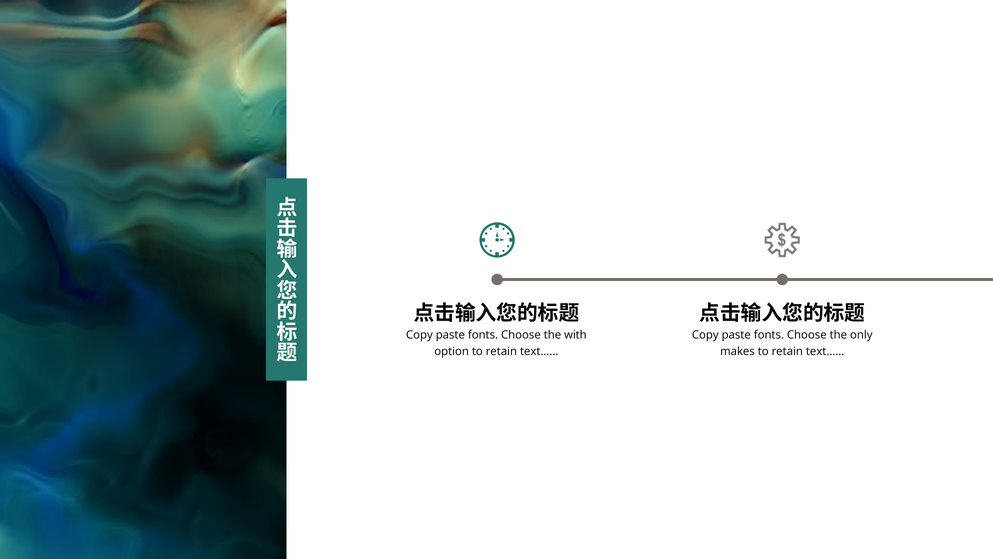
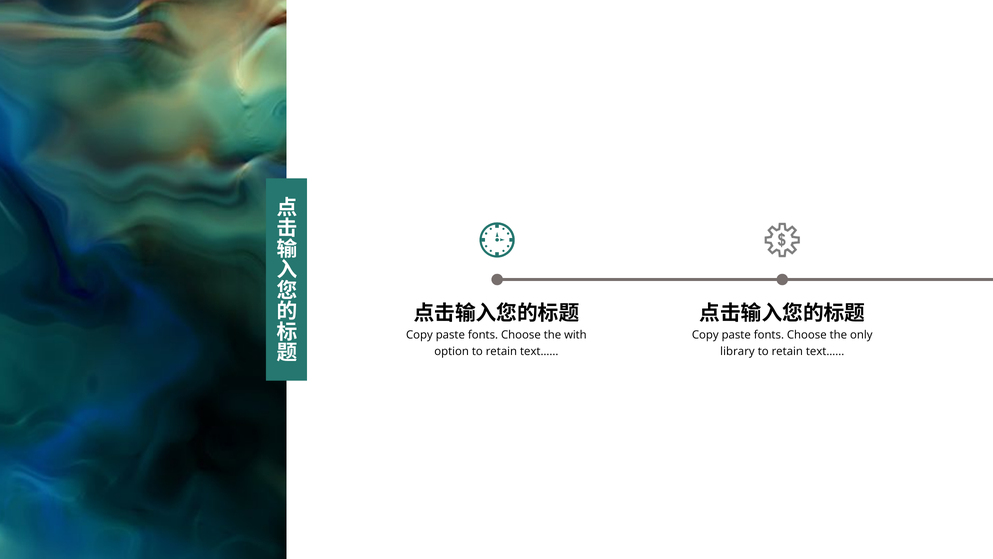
makes: makes -> library
